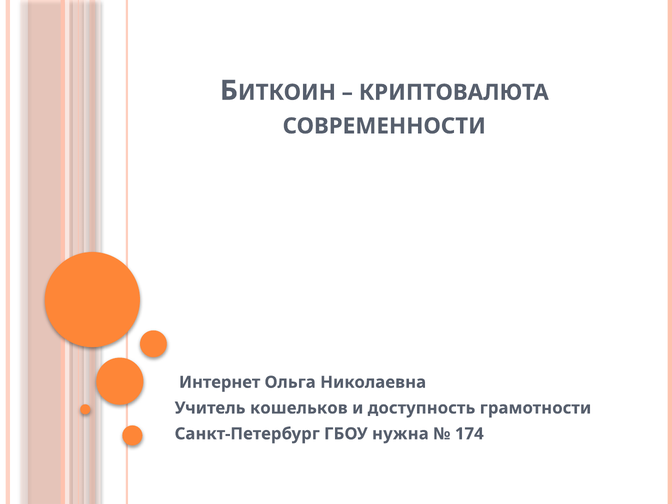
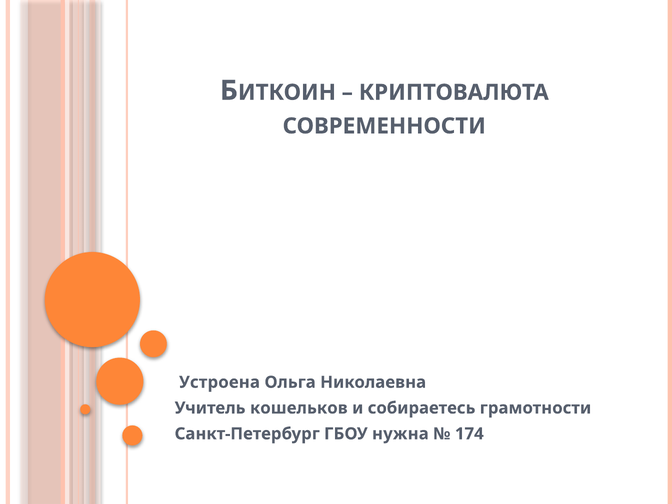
Интернет: Интернет -> Устроена
доступность: доступность -> собираетесь
